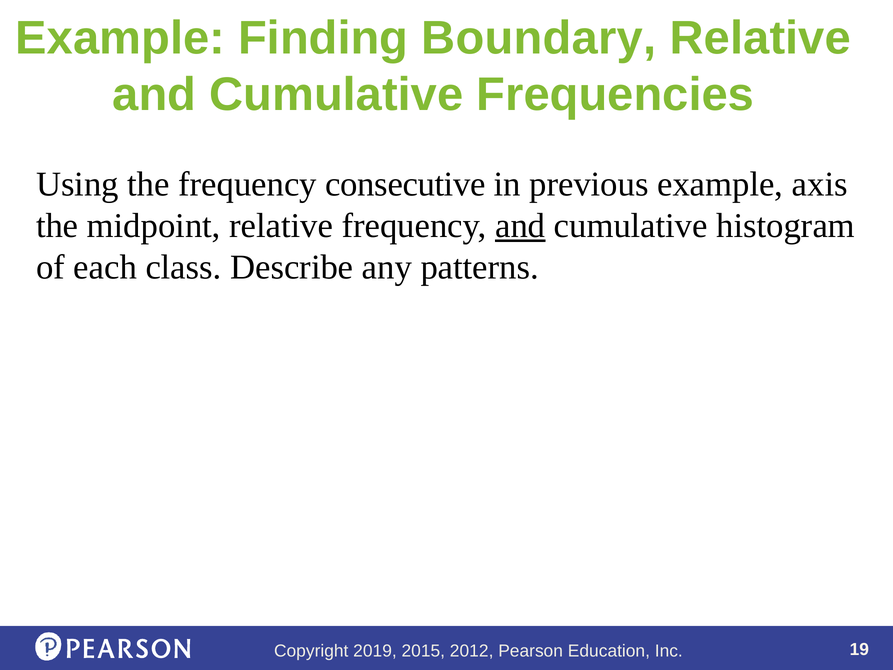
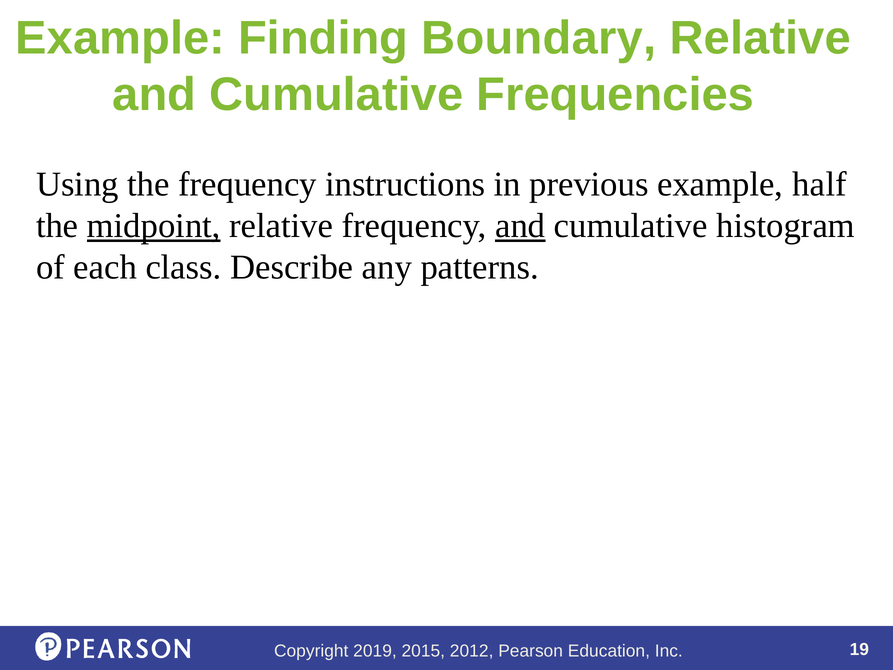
consecutive: consecutive -> instructions
axis: axis -> half
midpoint underline: none -> present
